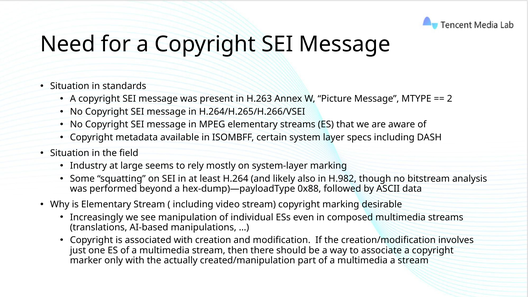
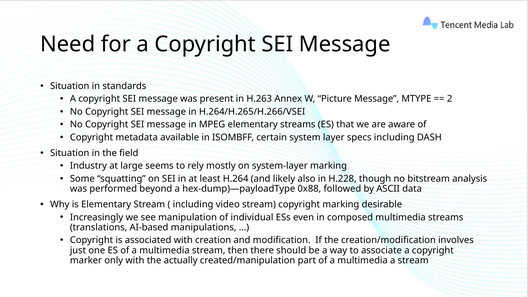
H.982: H.982 -> H.228
